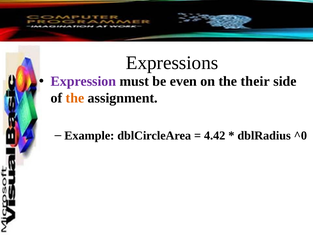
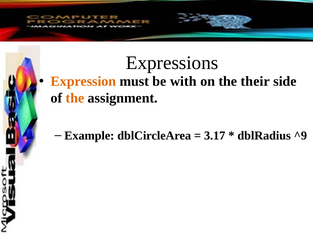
Expression colour: purple -> orange
even: even -> with
4.42: 4.42 -> 3.17
^0: ^0 -> ^9
